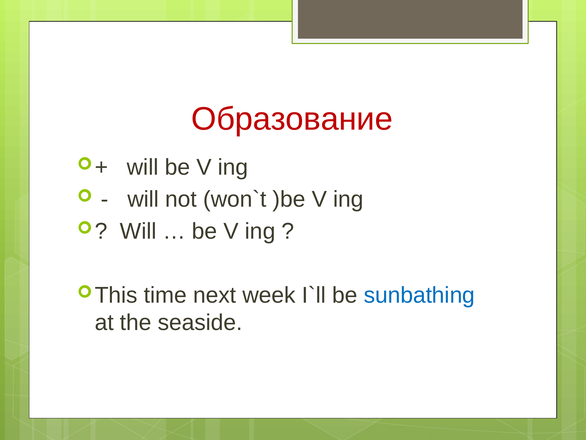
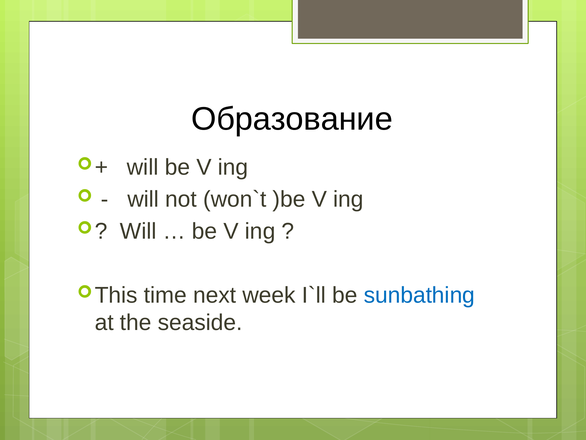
Образование colour: red -> black
